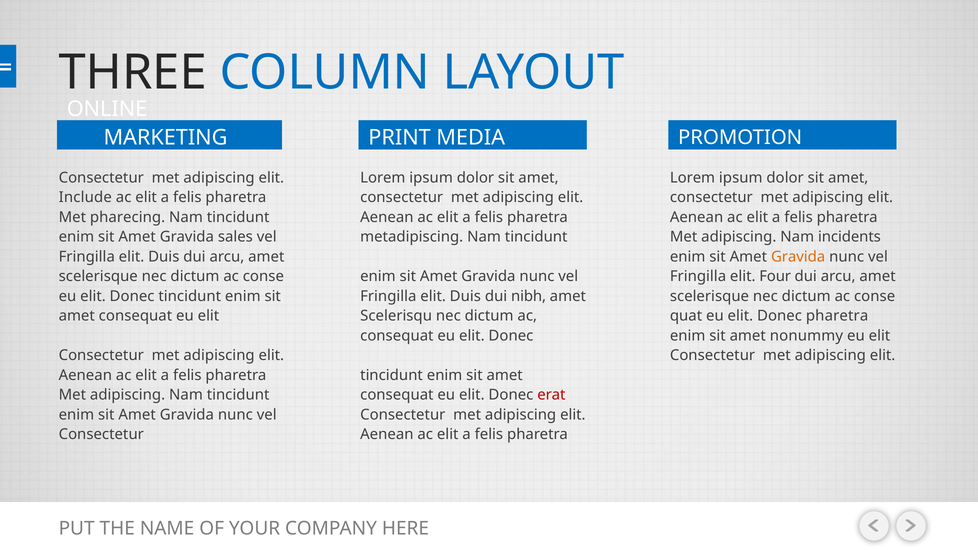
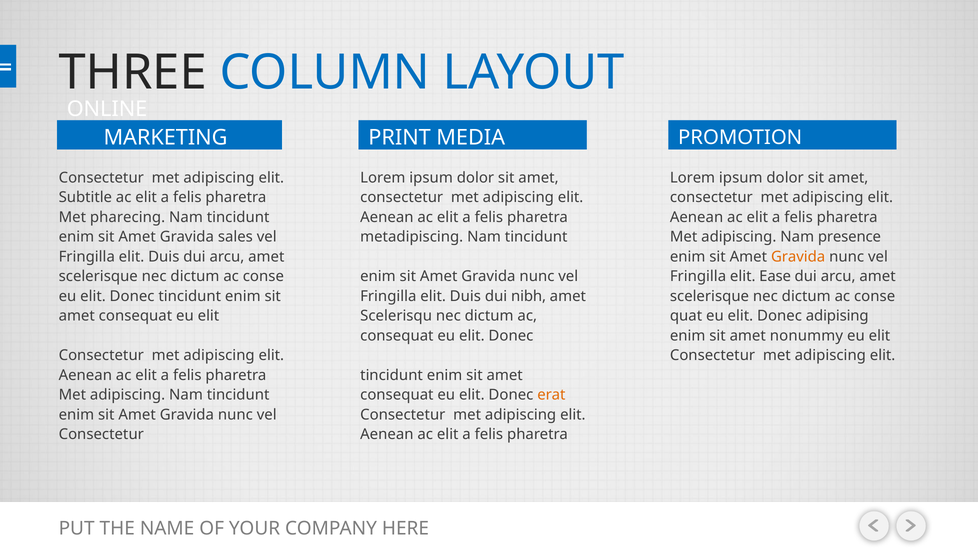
Include: Include -> Subtitle
incidents: incidents -> presence
Four: Four -> Ease
Donec pharetra: pharetra -> adipising
erat colour: red -> orange
